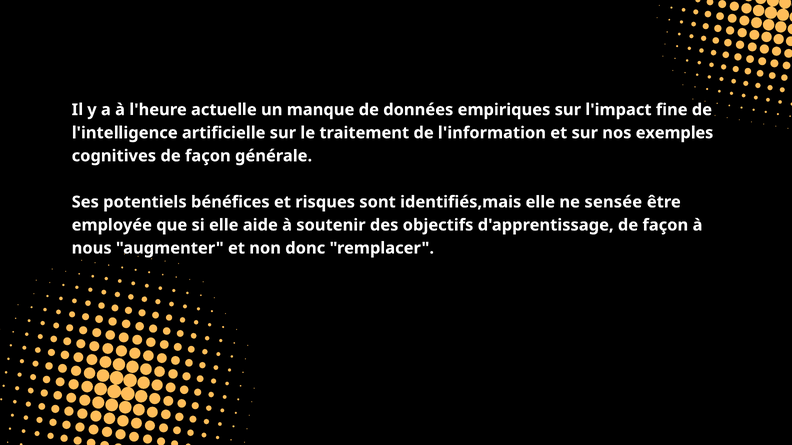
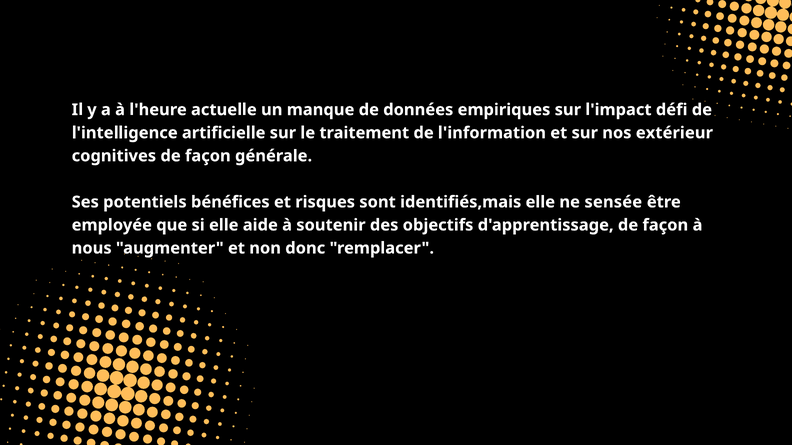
fine: fine -> défi
exemples: exemples -> extérieur
